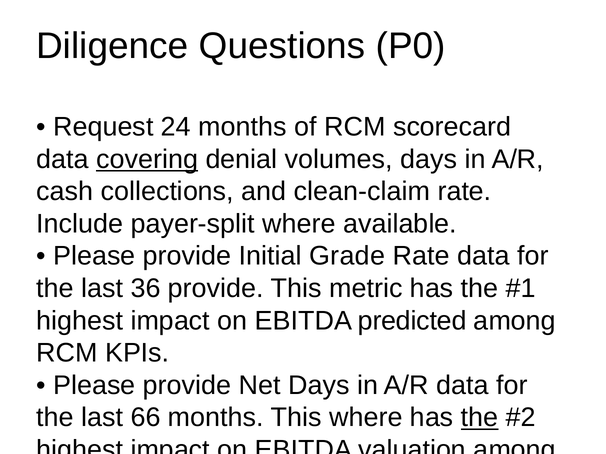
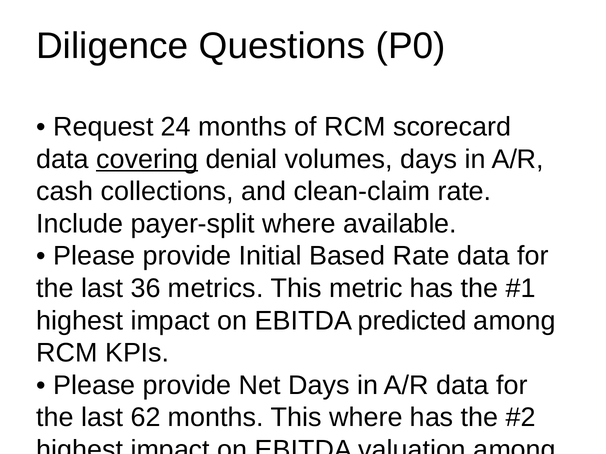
Grade: Grade -> Based
36 provide: provide -> metrics
66: 66 -> 62
the at (480, 418) underline: present -> none
